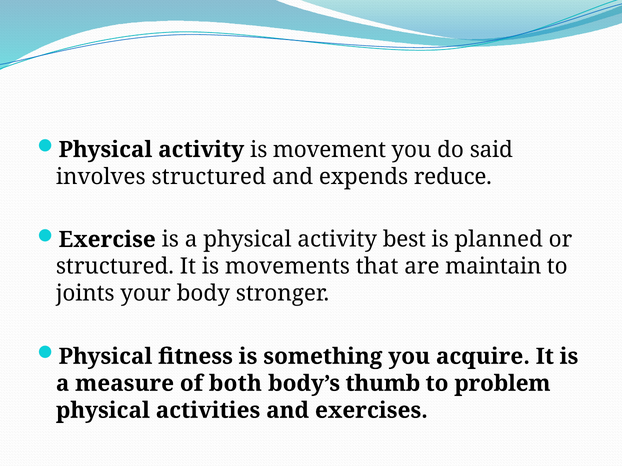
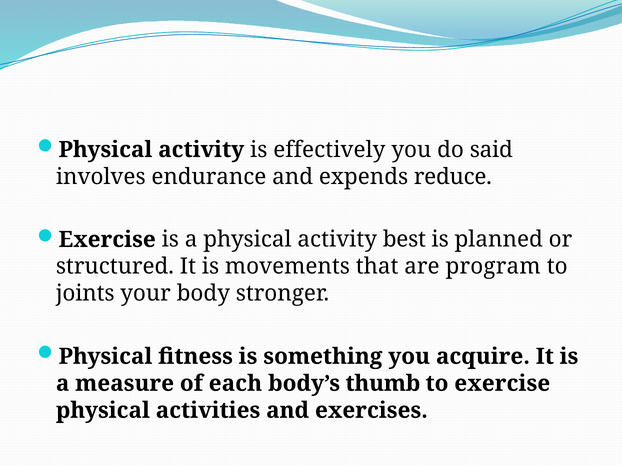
movement: movement -> effectively
involves structured: structured -> endurance
maintain: maintain -> program
both: both -> each
to problem: problem -> exercise
